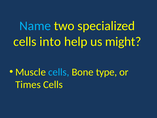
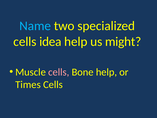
into: into -> idea
cells at (59, 72) colour: light blue -> pink
Bone type: type -> help
